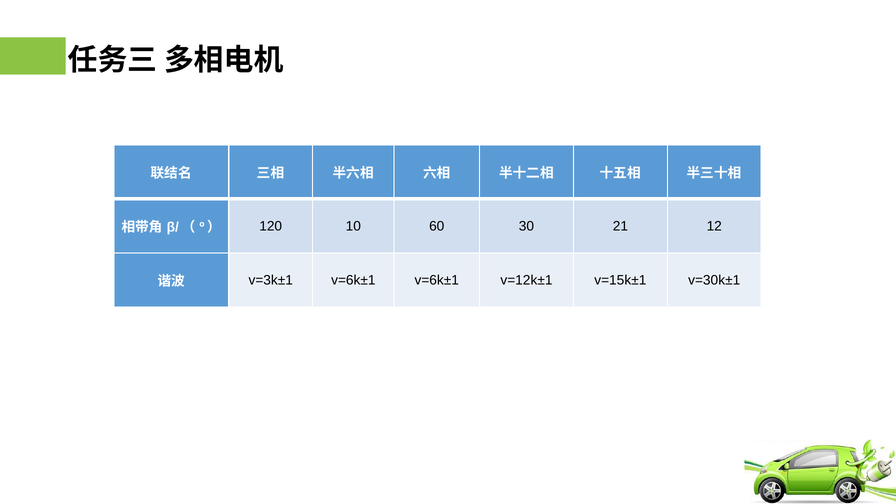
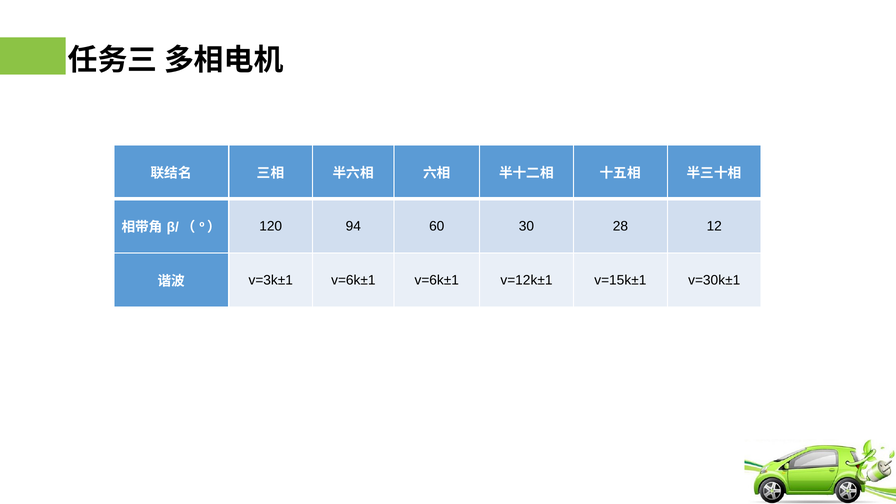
10: 10 -> 94
21: 21 -> 28
